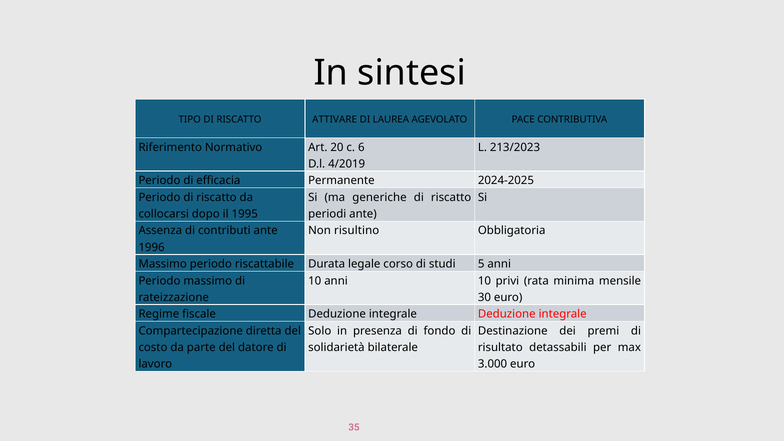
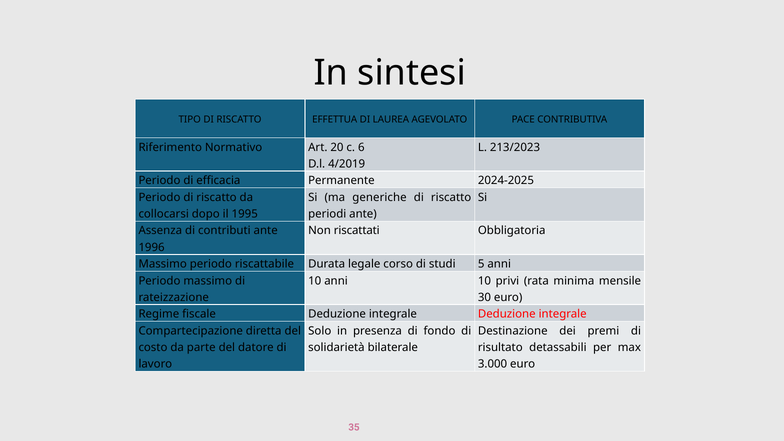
ATTIVARE: ATTIVARE -> EFFETTUA
risultino: risultino -> riscattati
